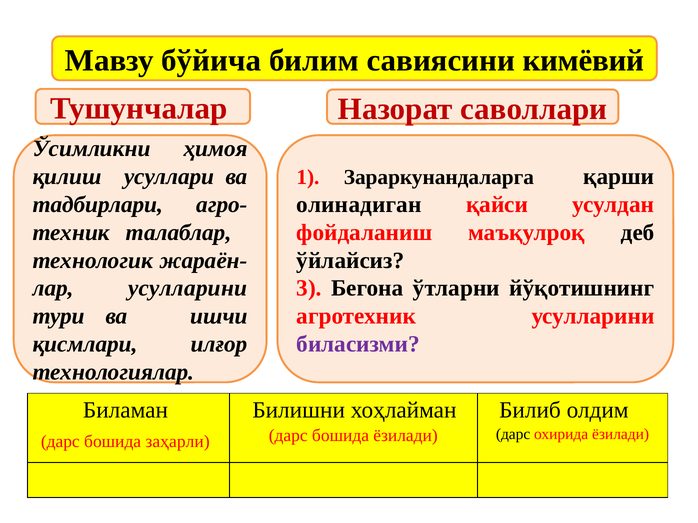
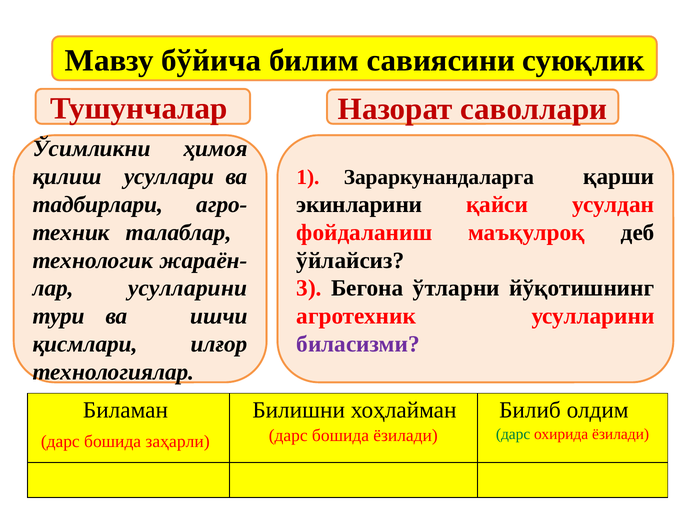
кимёвий: кимёвий -> суюқлик
олинадиган: олинадиган -> экинларини
дарс at (513, 435) colour: black -> green
